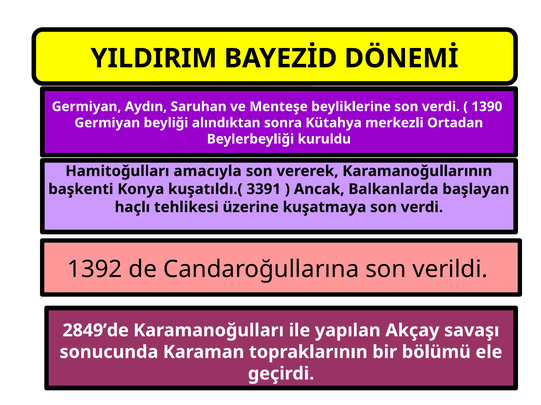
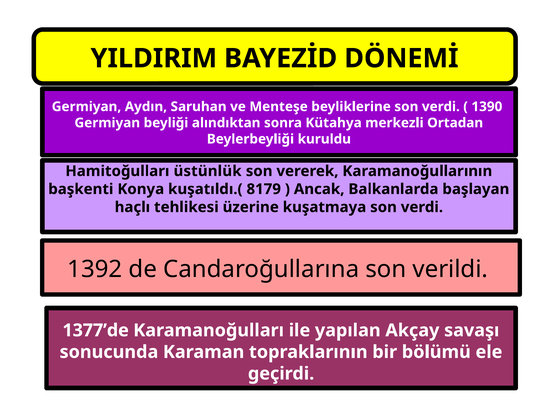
amacıyla: amacıyla -> üstünlük
3391: 3391 -> 8179
2849’de: 2849’de -> 1377’de
